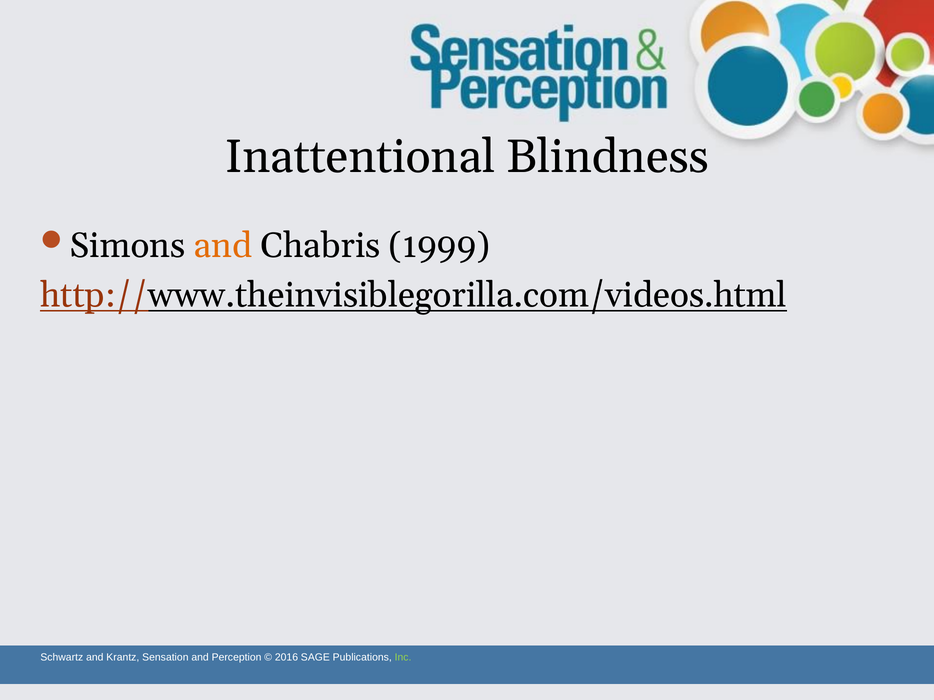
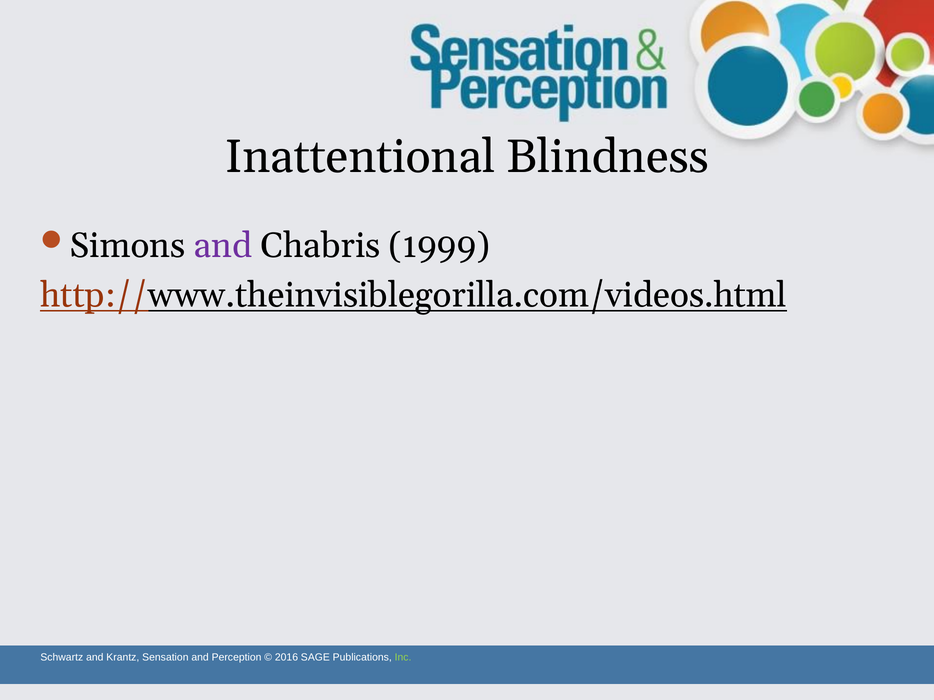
and at (223, 246) colour: orange -> purple
